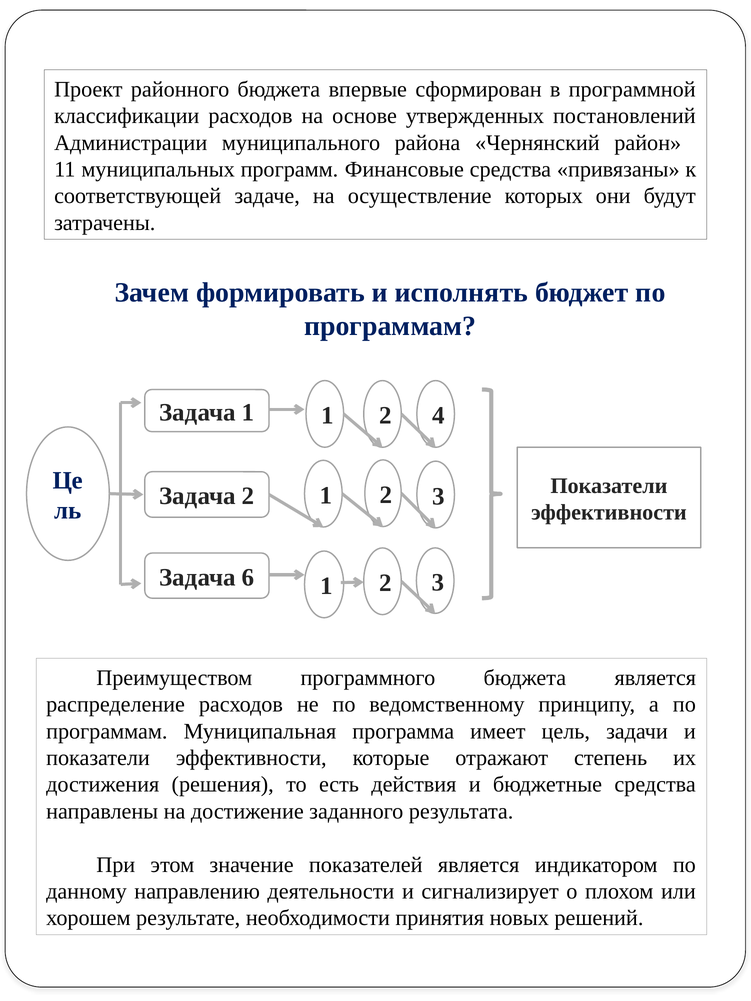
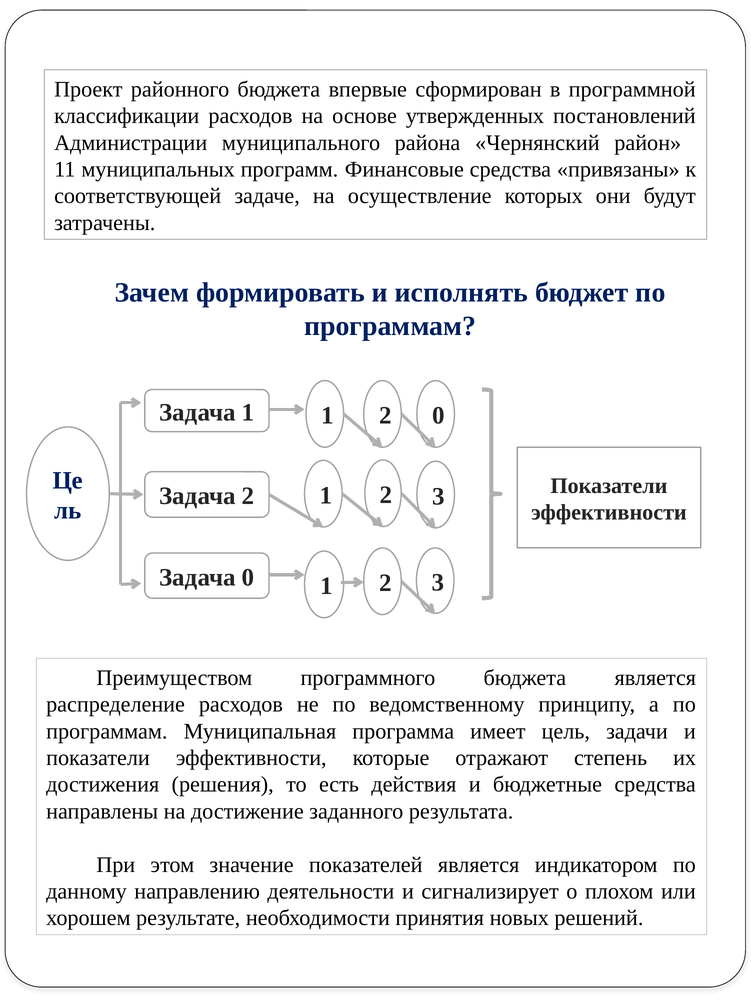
2 4: 4 -> 0
Задача 6: 6 -> 0
